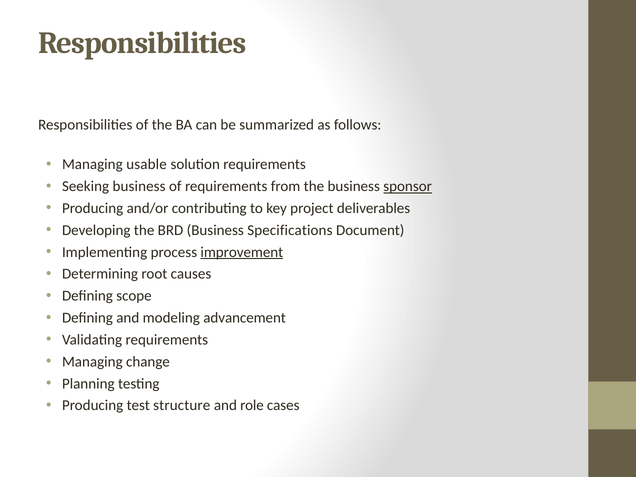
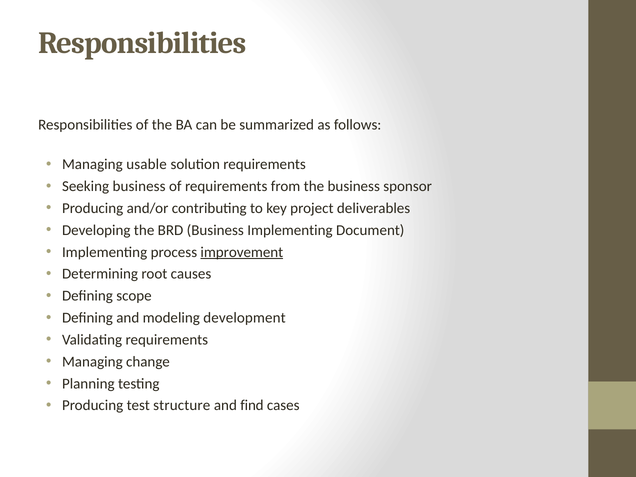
sponsor underline: present -> none
Business Specifications: Specifications -> Implementing
advancement: advancement -> development
role: role -> find
